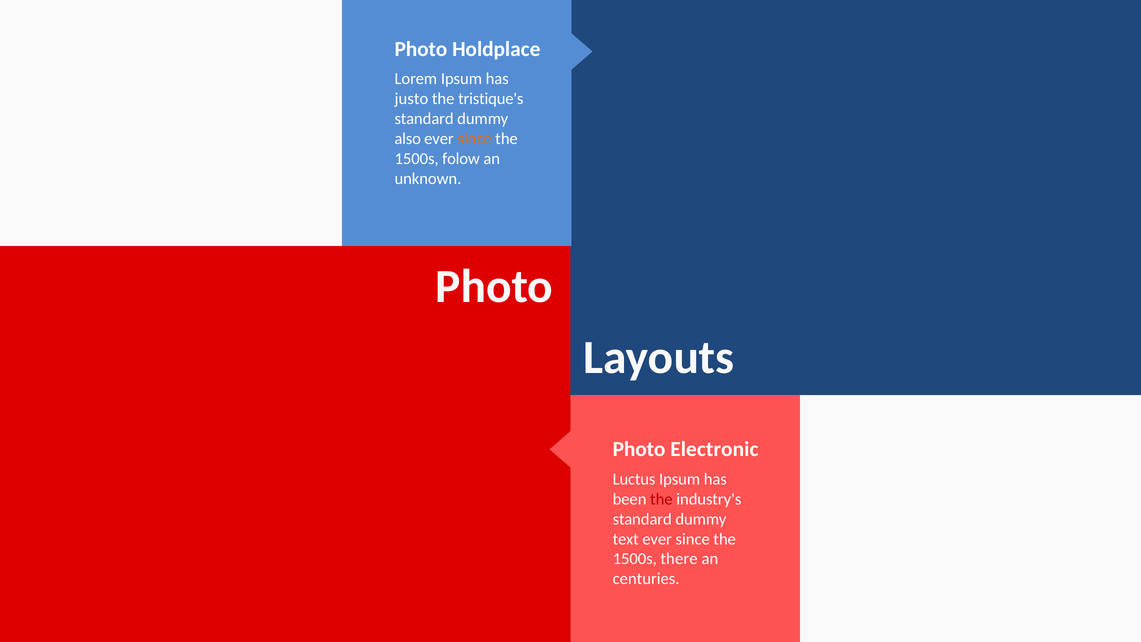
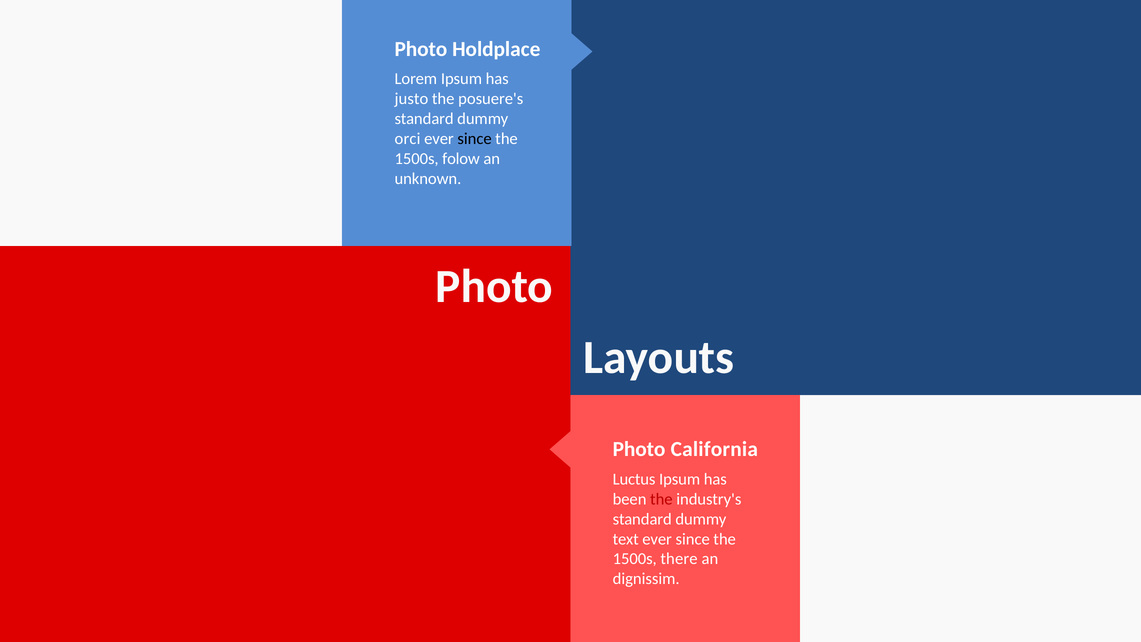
tristique's: tristique's -> posuere's
also: also -> orci
since at (475, 139) colour: orange -> black
Electronic: Electronic -> California
centuries: centuries -> dignissim
